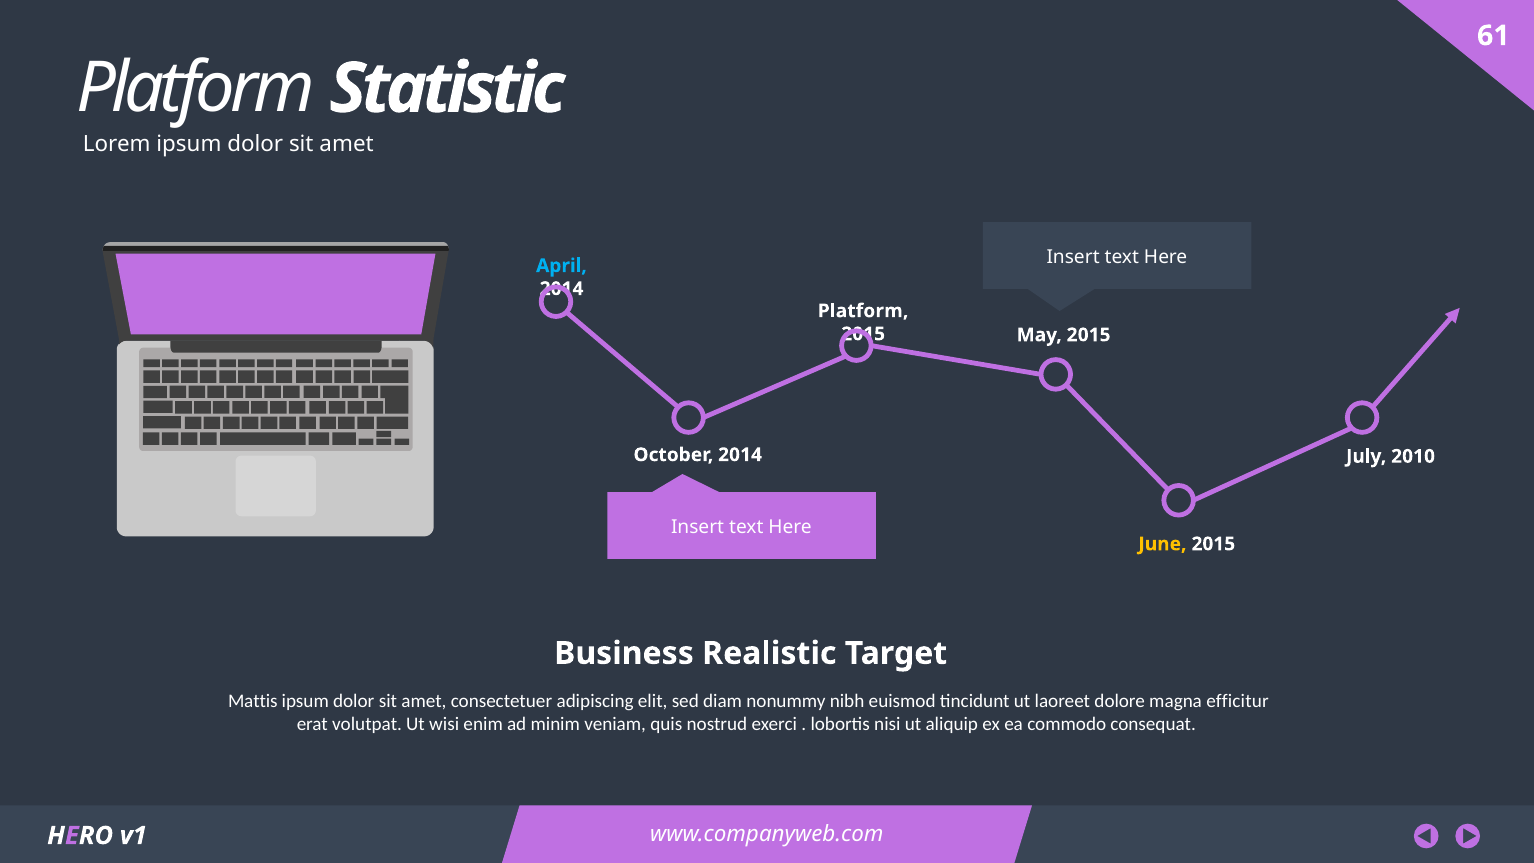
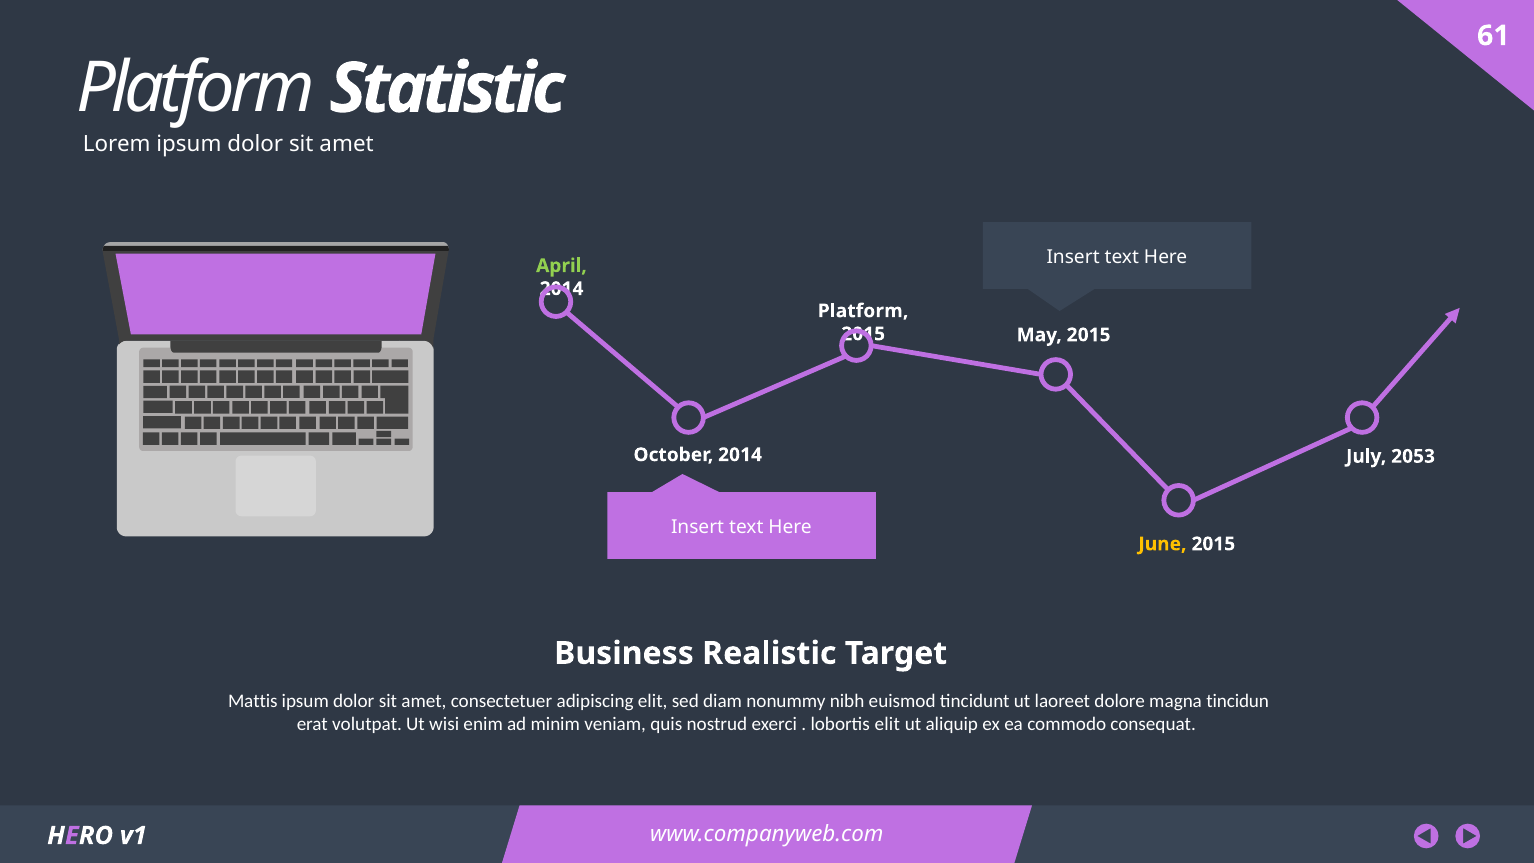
April colour: light blue -> light green
2010: 2010 -> 2053
efficitur: efficitur -> tincidun
lobortis nisi: nisi -> elit
